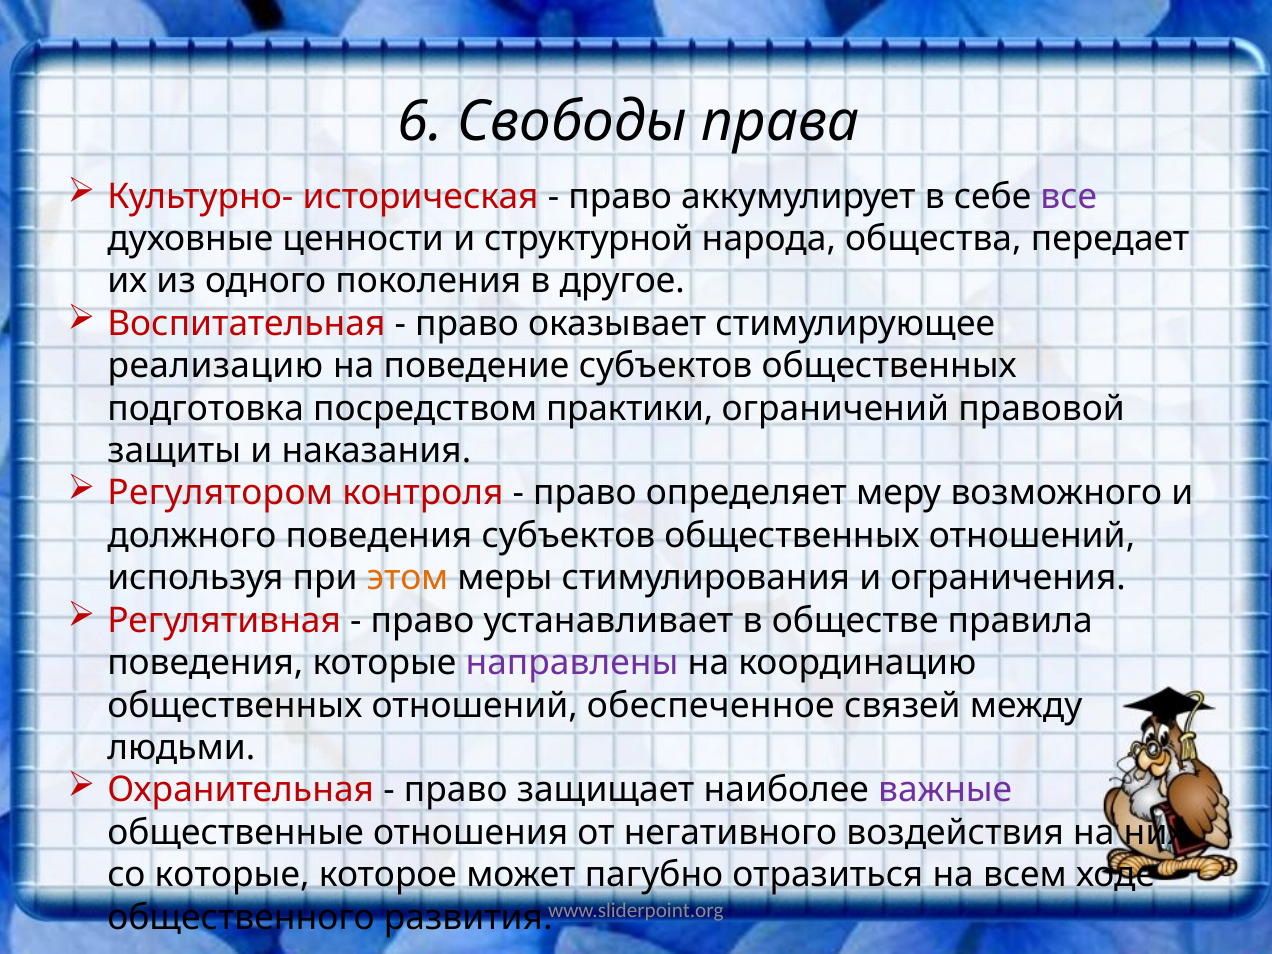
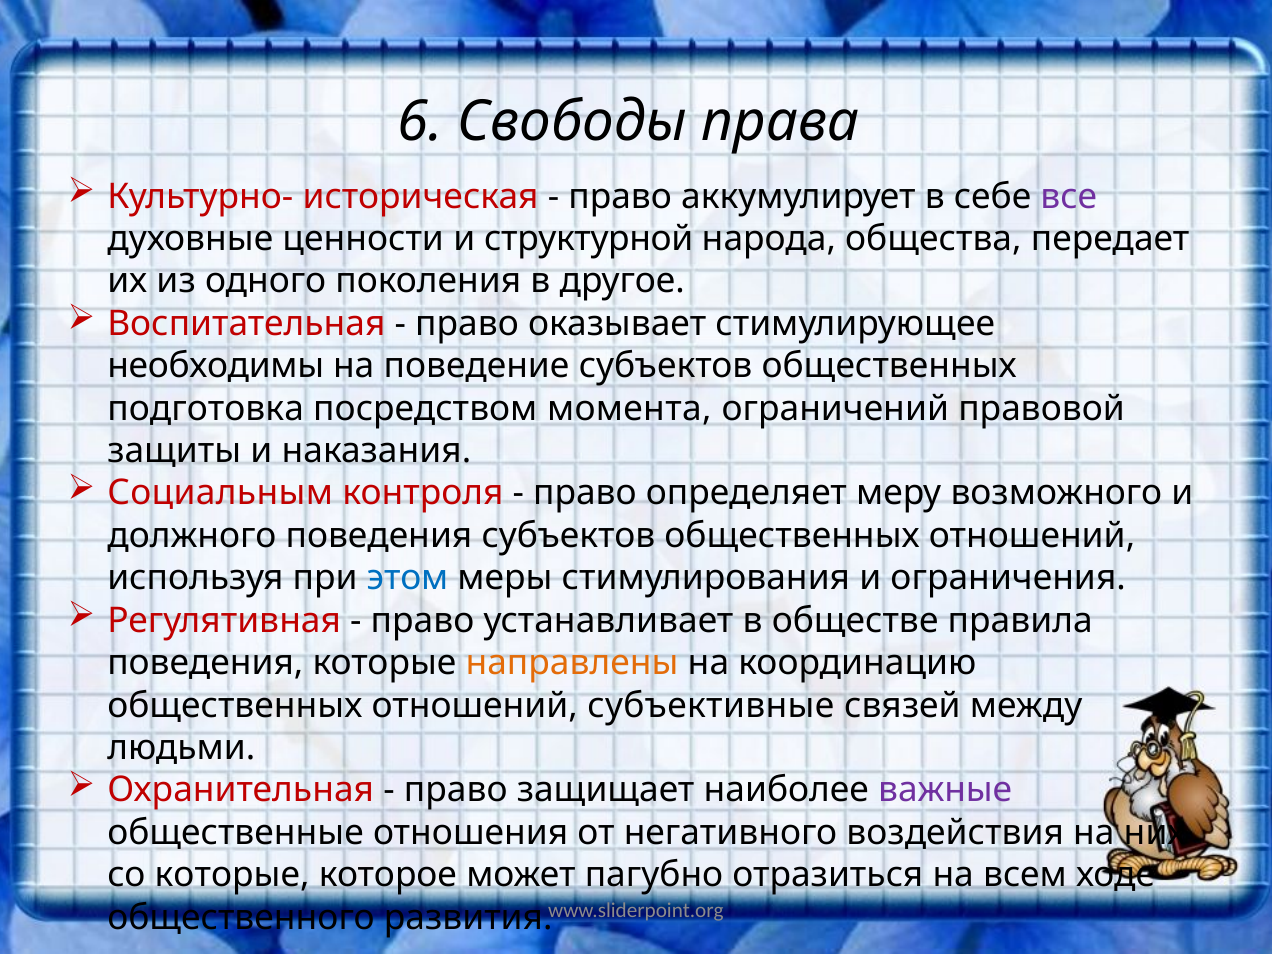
реализацию: реализацию -> необходимы
практики: практики -> момента
Регулятором: Регулятором -> Социальным
этом colour: orange -> blue
направлены colour: purple -> orange
обеспеченное: обеспеченное -> субъективные
